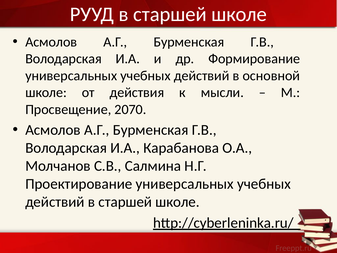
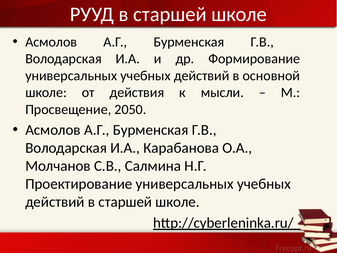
2070: 2070 -> 2050
